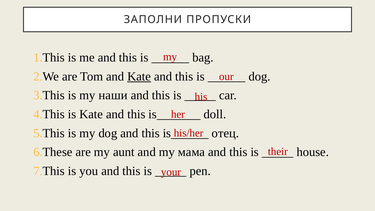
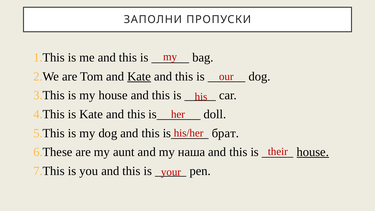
my наши: наши -> house
отец: отец -> брат
мама: мама -> наша
house at (313, 152) underline: none -> present
